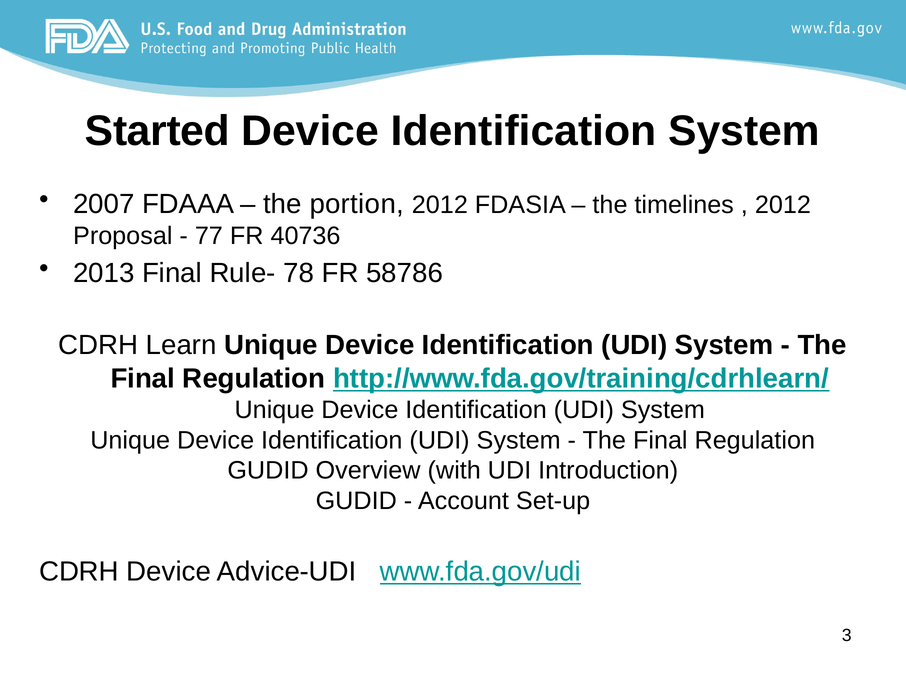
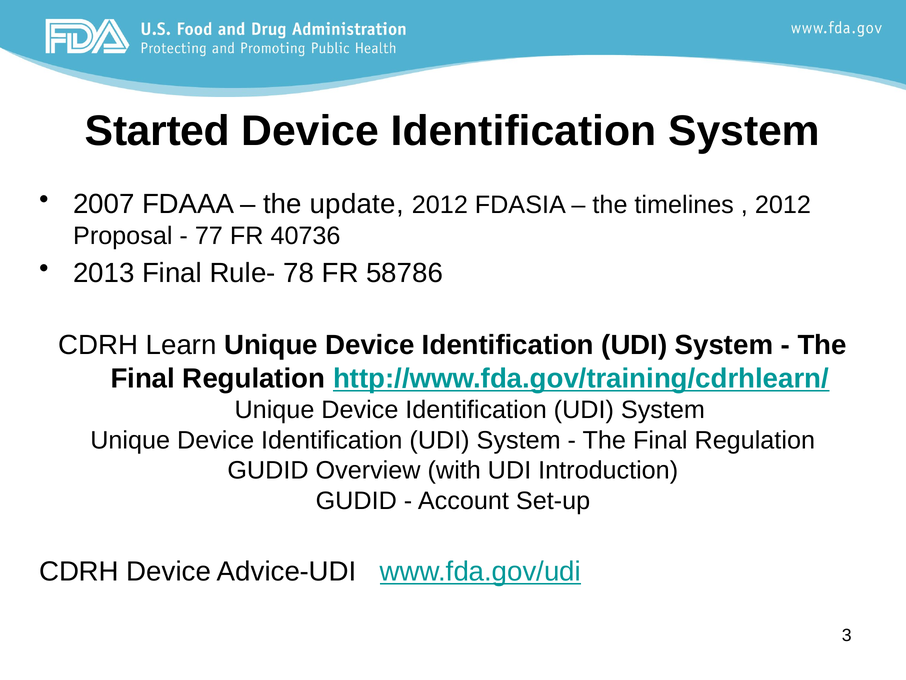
portion: portion -> update
